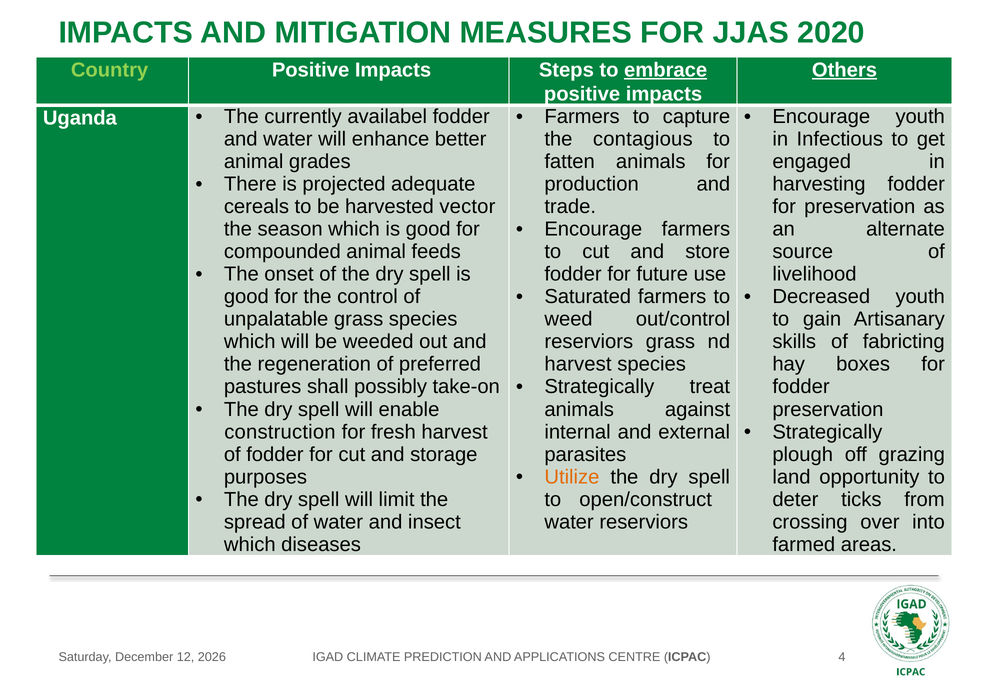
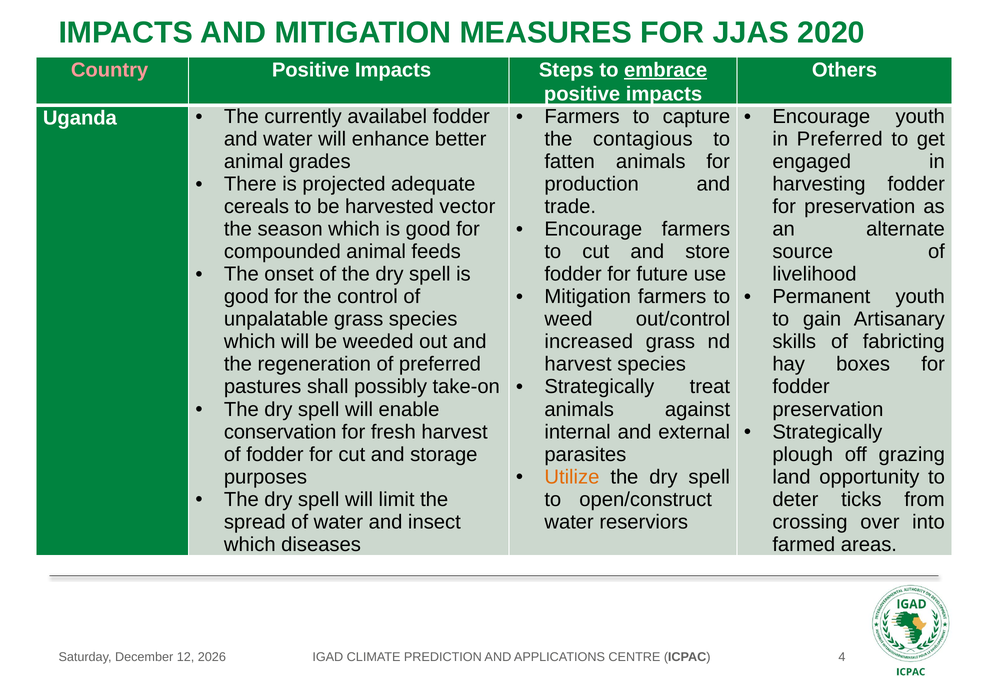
Country colour: light green -> pink
Others underline: present -> none
in Infectious: Infectious -> Preferred
Saturated at (588, 297): Saturated -> Mitigation
Decreased: Decreased -> Permanent
reserviors at (589, 342): reserviors -> increased
construction: construction -> conservation
